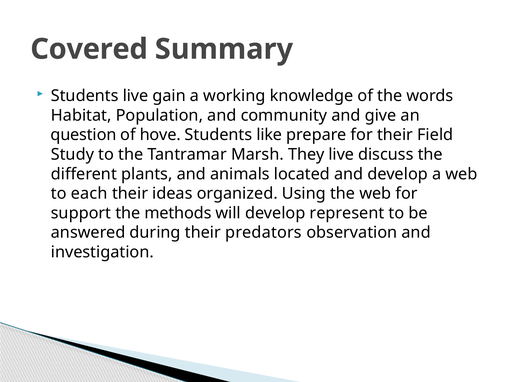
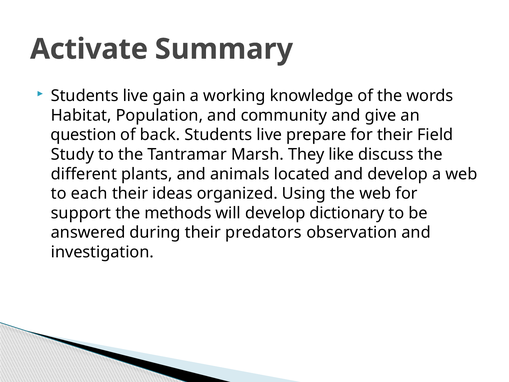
Covered: Covered -> Activate
hove: hove -> back
like at (269, 135): like -> live
They live: live -> like
represent: represent -> dictionary
